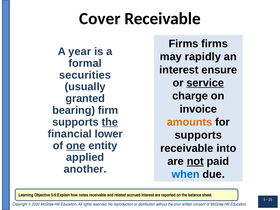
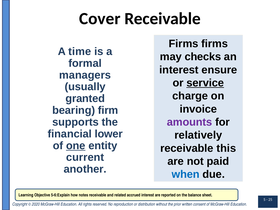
year: year -> time
rapidly: rapidly -> checks
securities: securities -> managers
the at (110, 122) underline: present -> none
amounts colour: orange -> purple
supports at (198, 135): supports -> relatively
into: into -> this
applied: applied -> current
not underline: present -> none
